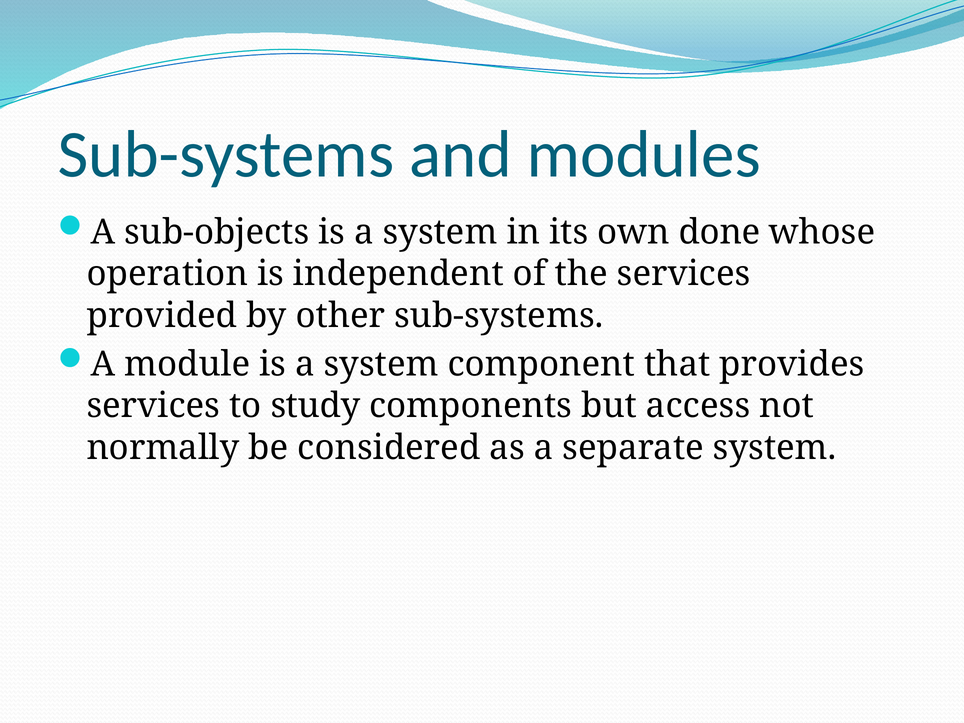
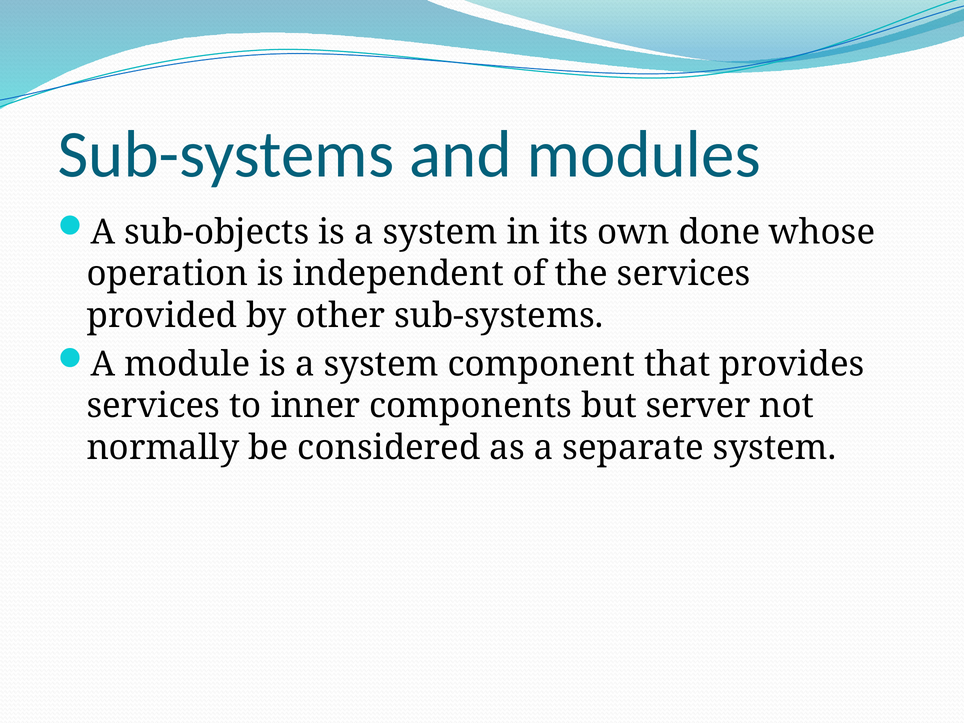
study: study -> inner
access: access -> server
